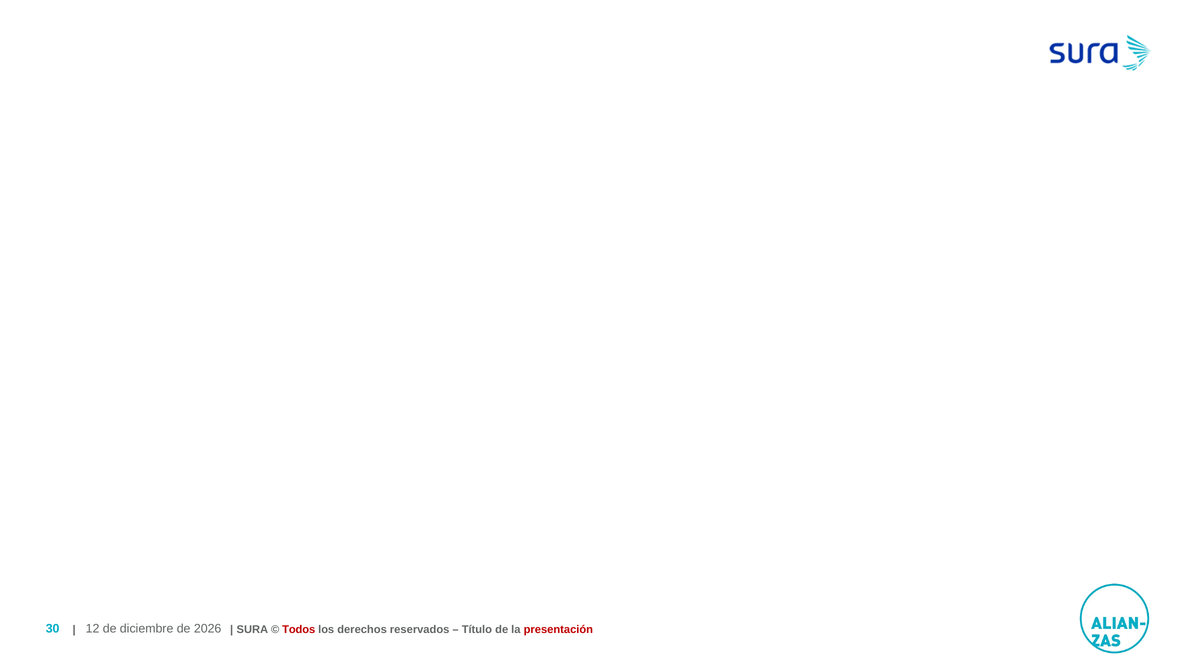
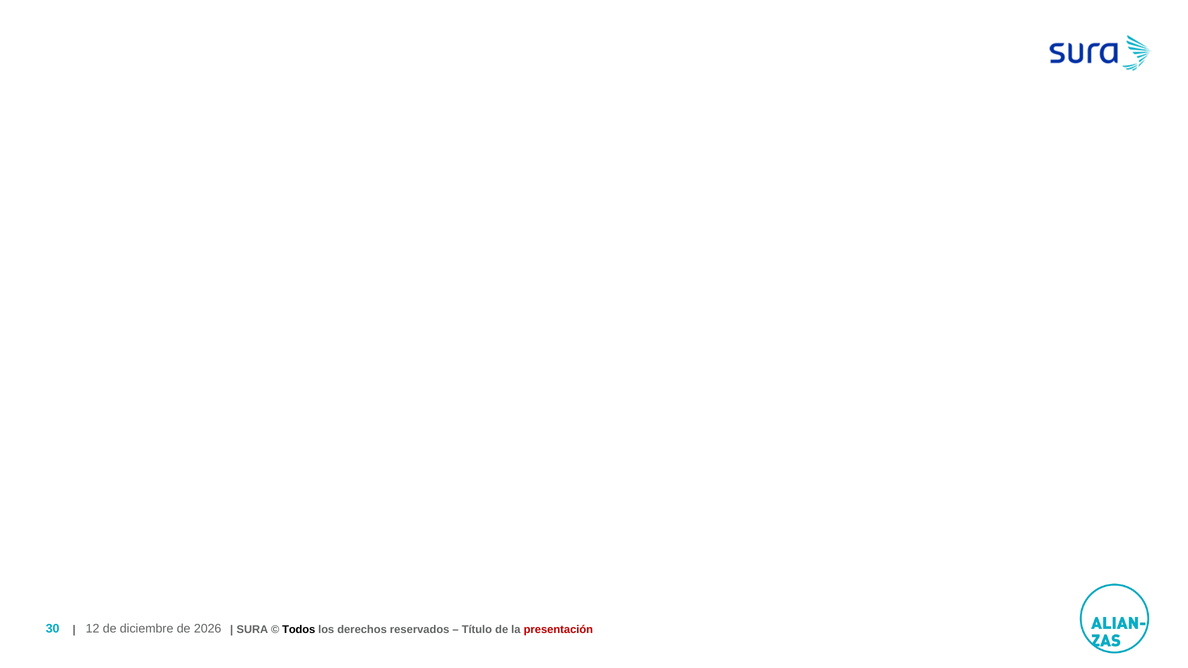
Todos colour: red -> black
